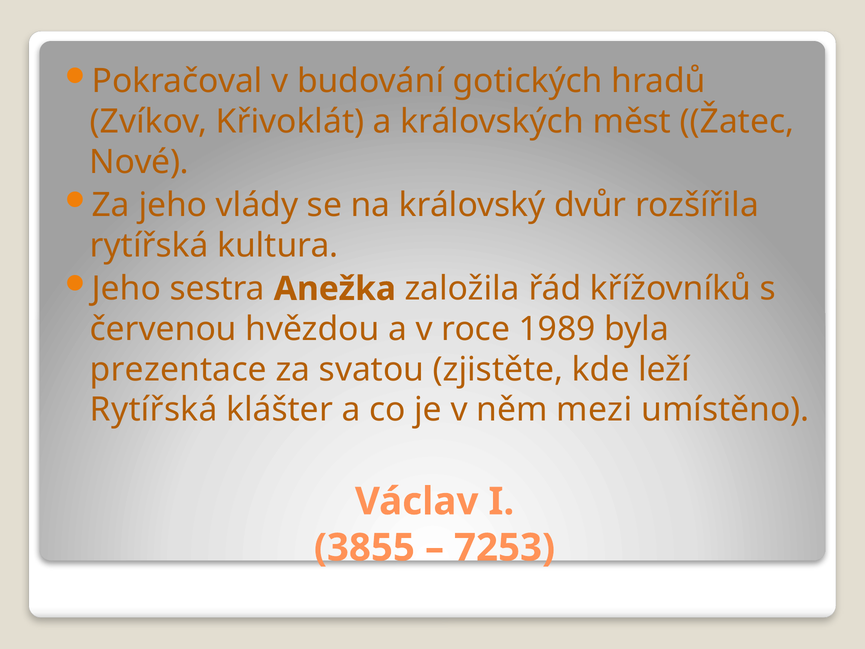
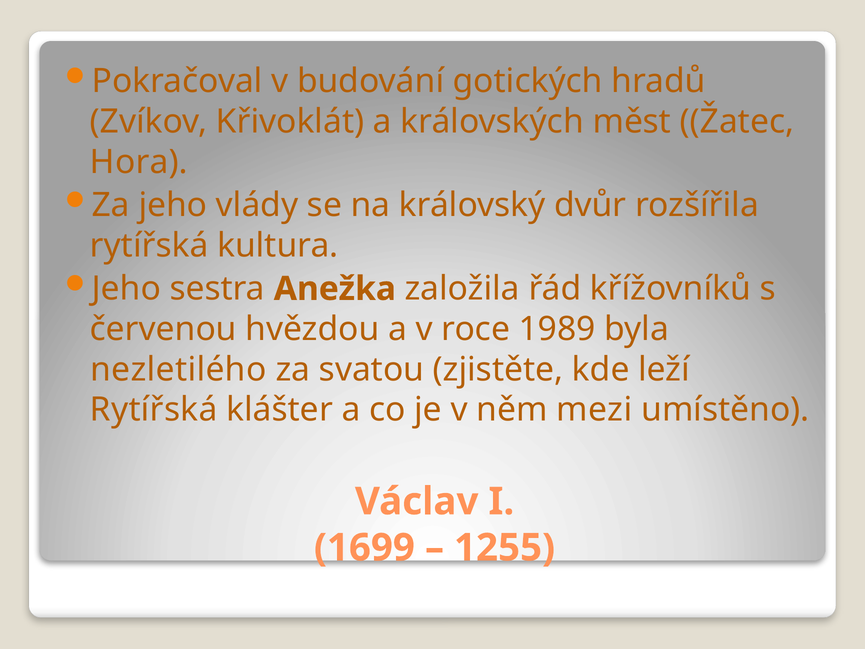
Nové: Nové -> Hora
prezentace: prezentace -> nezletilého
3855: 3855 -> 1699
7253: 7253 -> 1255
